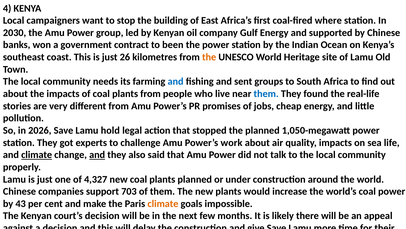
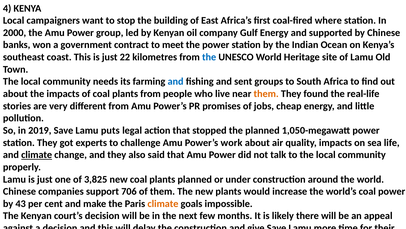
2030: 2030 -> 2000
been: been -> meet
26: 26 -> 22
the at (209, 57) colour: orange -> blue
them at (266, 94) colour: blue -> orange
2026: 2026 -> 2019
hold: hold -> puts
and at (97, 154) underline: present -> none
4,327: 4,327 -> 3,825
703: 703 -> 706
